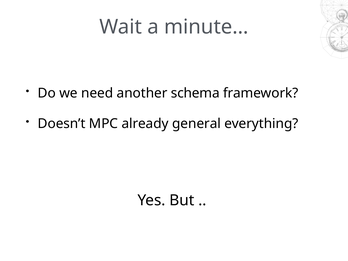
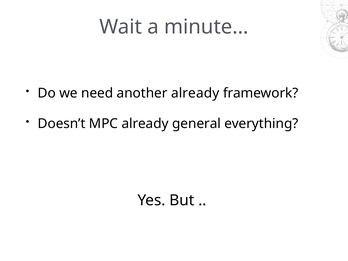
another schema: schema -> already
